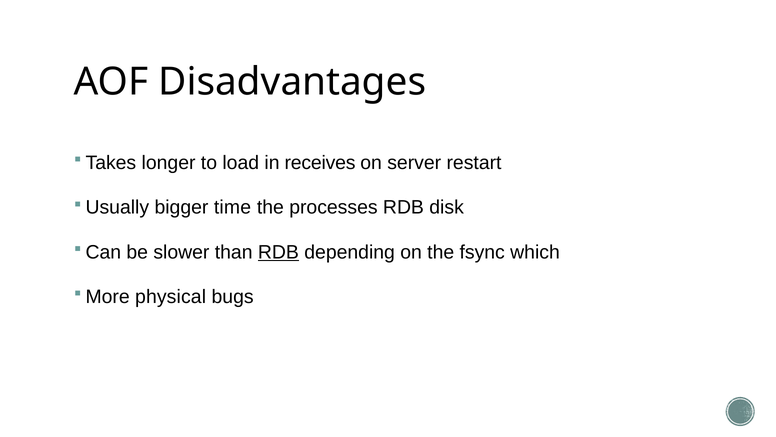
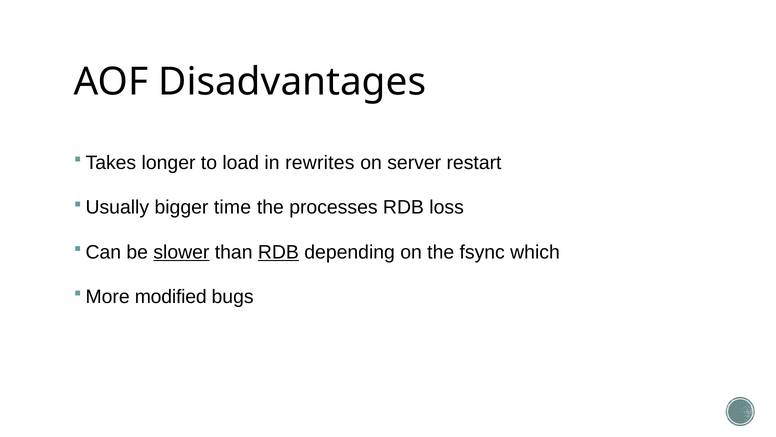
receives: receives -> rewrites
disk: disk -> loss
slower underline: none -> present
physical: physical -> modified
